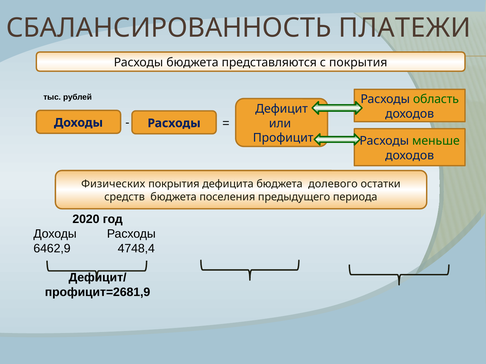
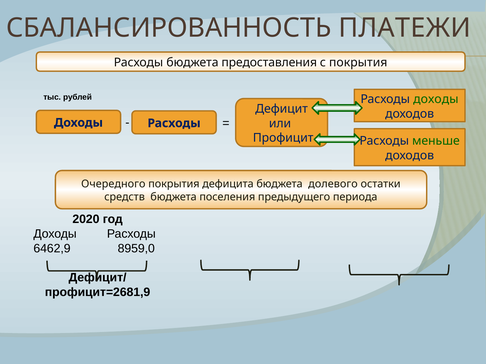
представляются: представляются -> предоставления
область at (436, 99): область -> доходы
Физических: Физических -> Очередного
4748,4: 4748,4 -> 8959,0
